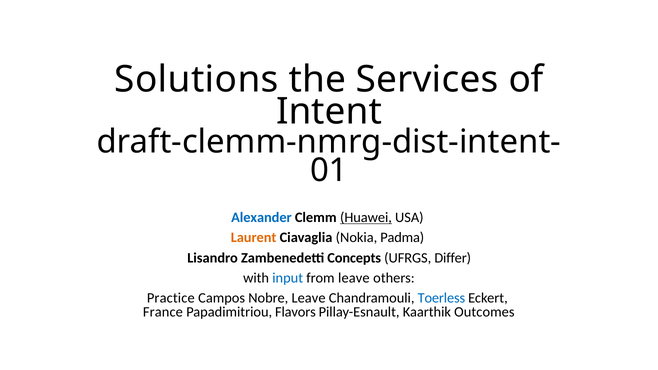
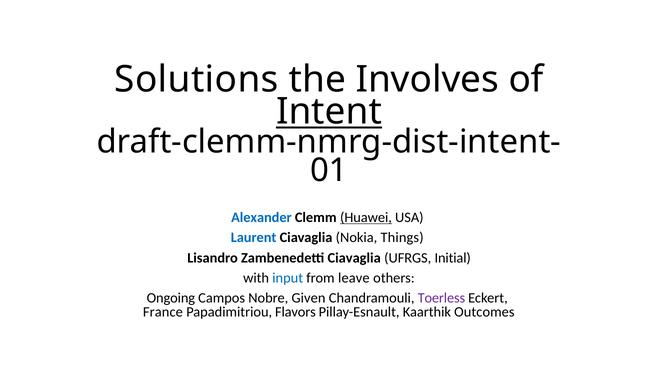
Services: Services -> Involves
Intent underline: none -> present
Laurent colour: orange -> blue
Padma: Padma -> Things
Zambenedetti Concepts: Concepts -> Ciavaglia
Differ: Differ -> Initial
Practice: Practice -> Ongoing
Nobre Leave: Leave -> Given
Toerless colour: blue -> purple
